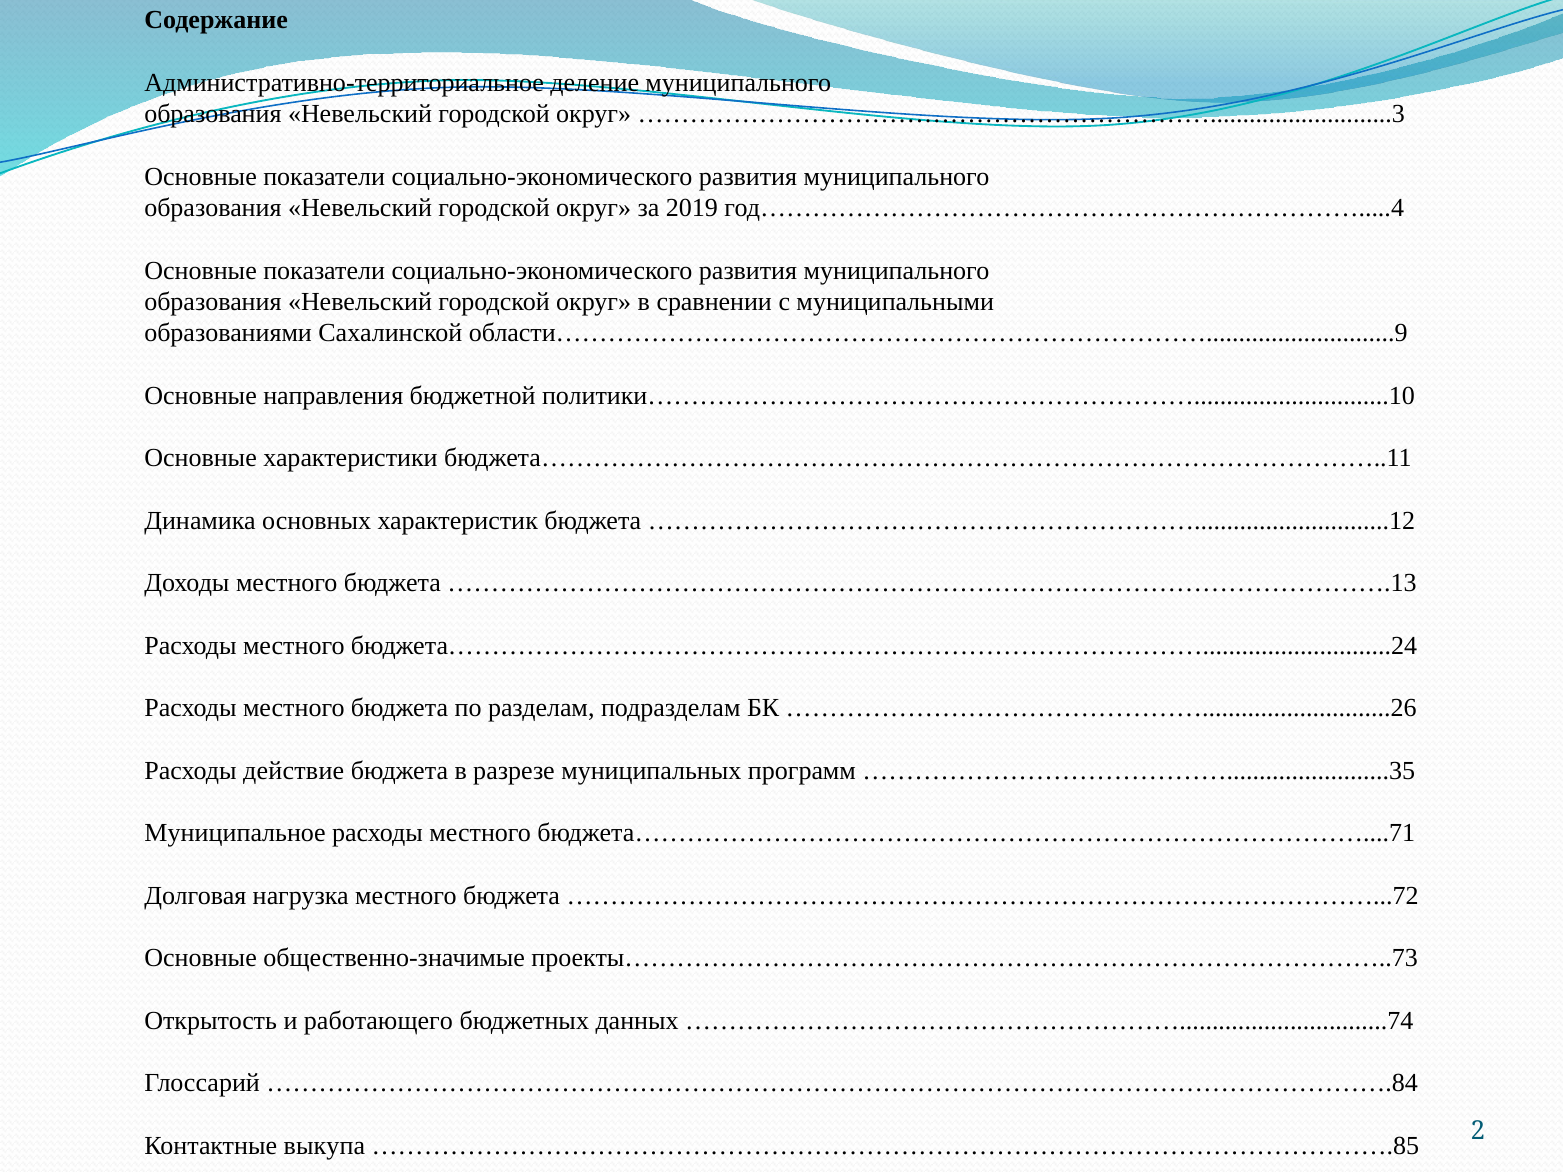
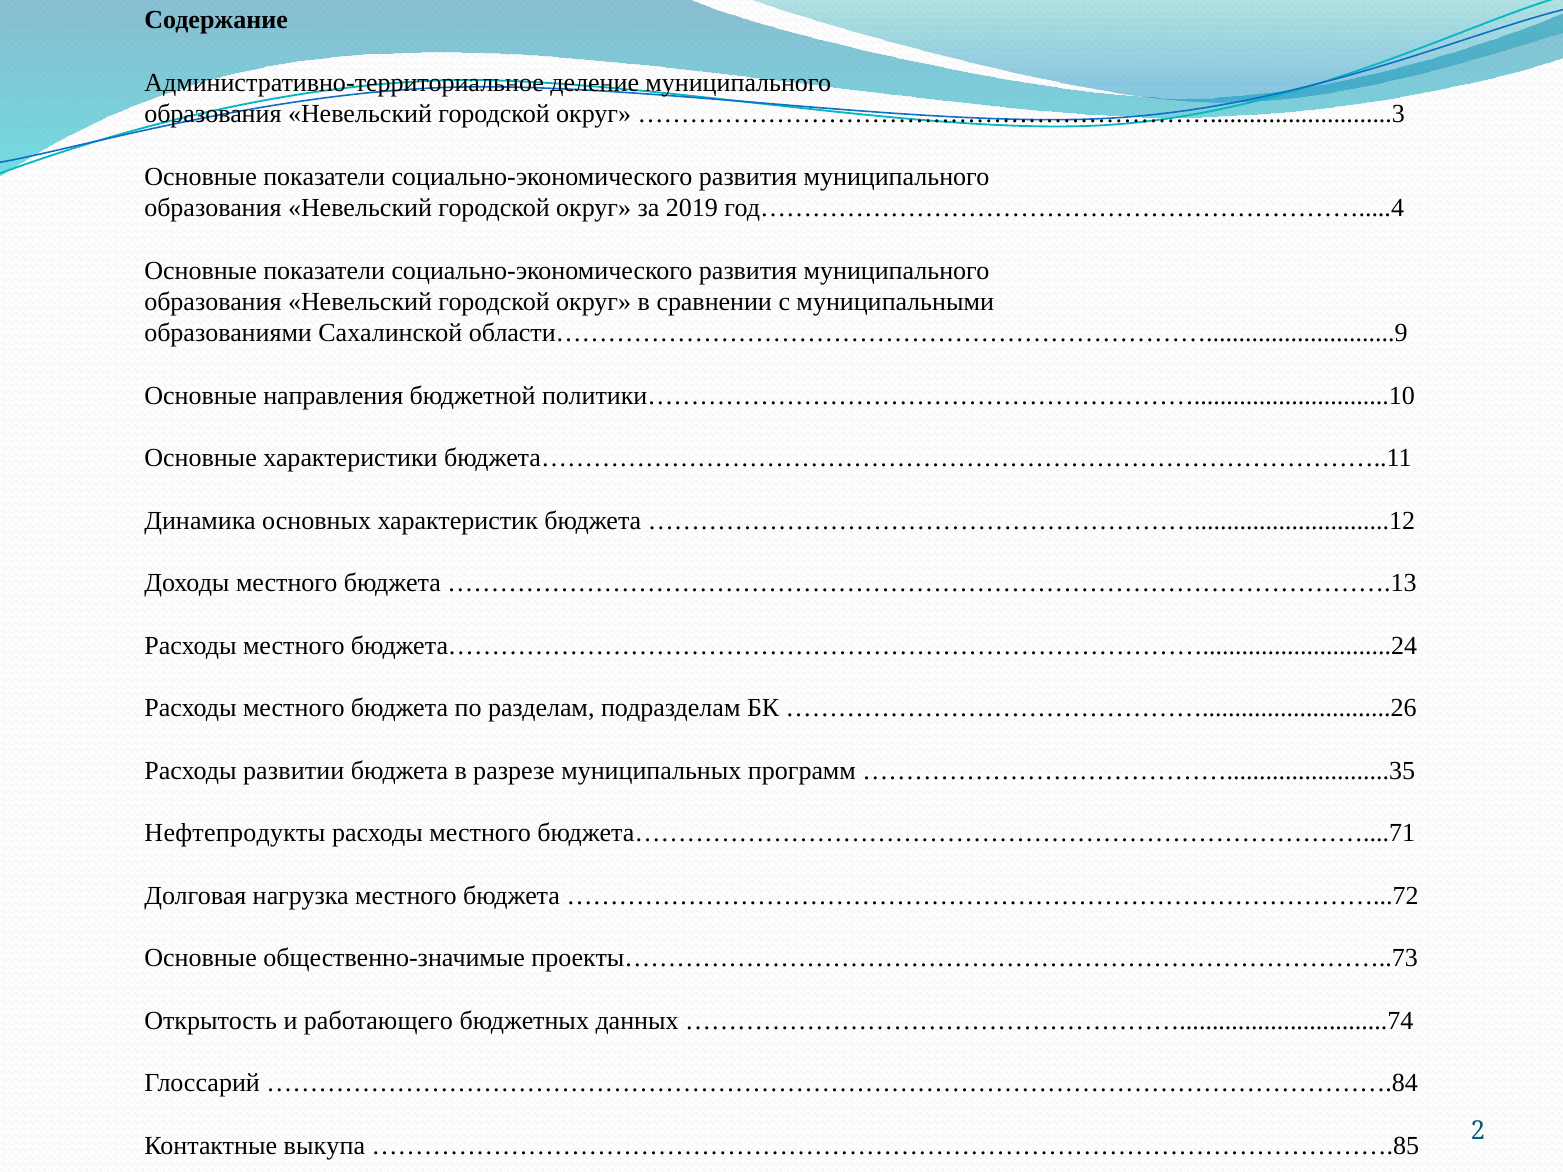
действие: действие -> развитии
Муниципальное: Муниципальное -> Нефтепродукты
